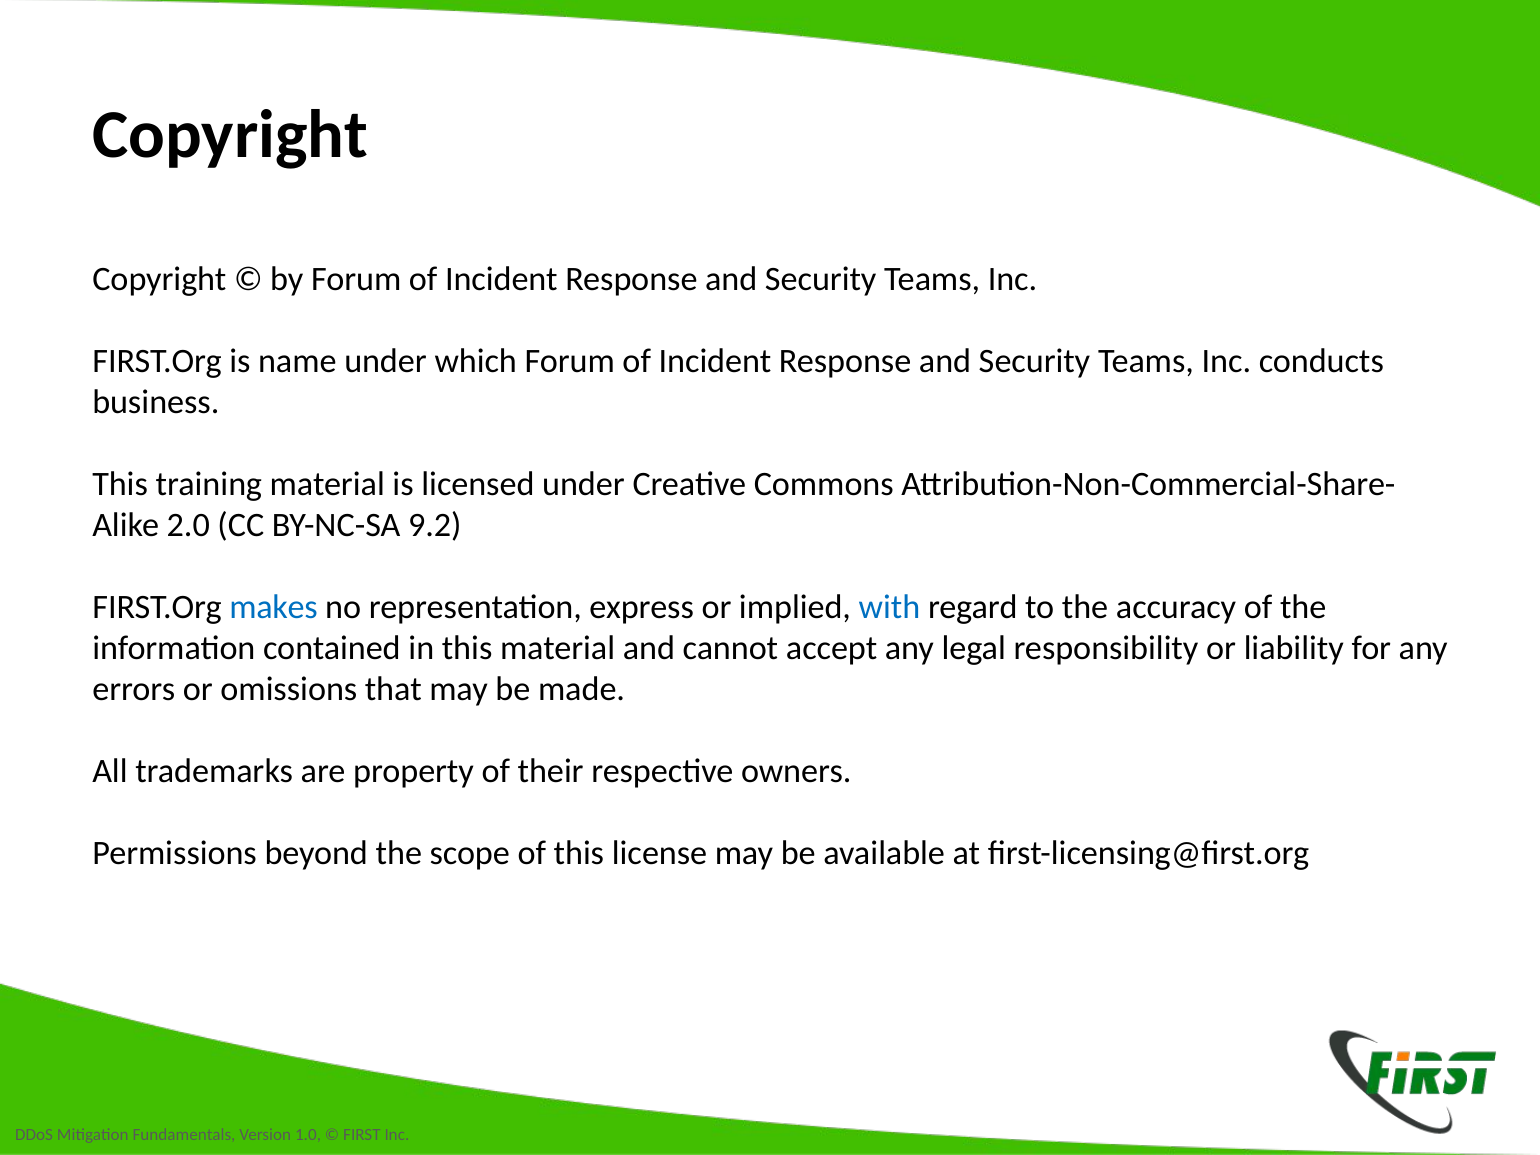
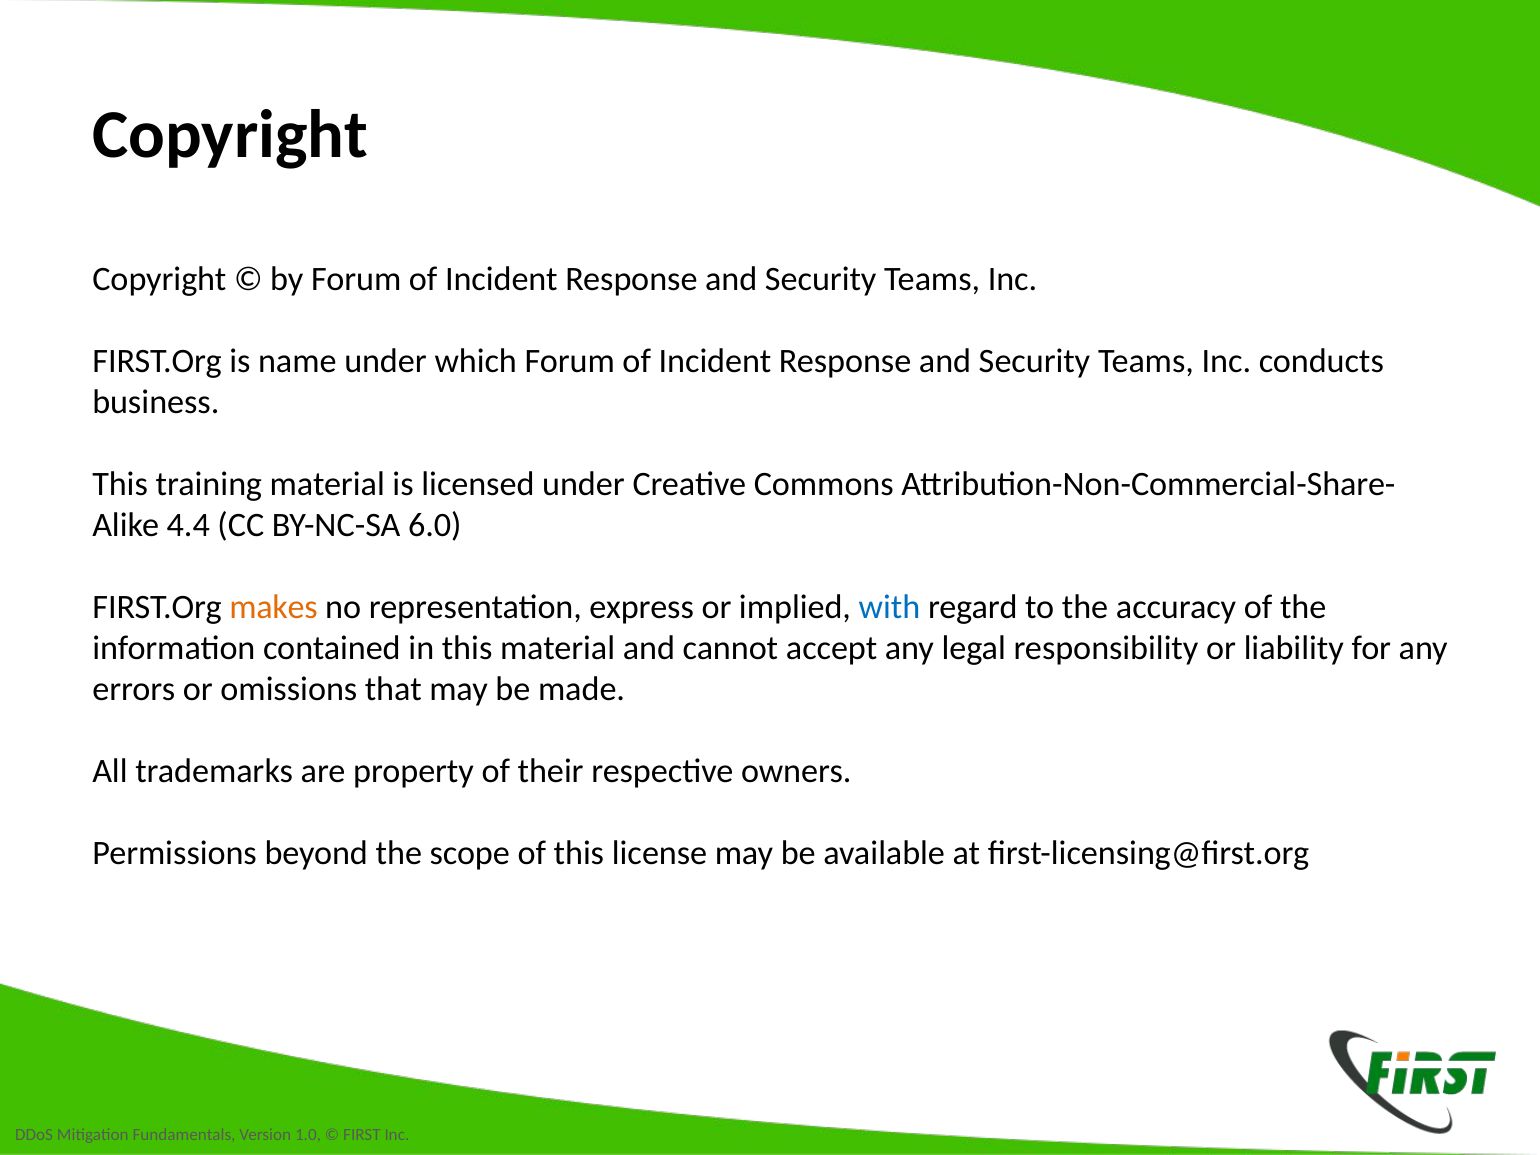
2.0: 2.0 -> 4.4
9.2: 9.2 -> 6.0
makes colour: blue -> orange
